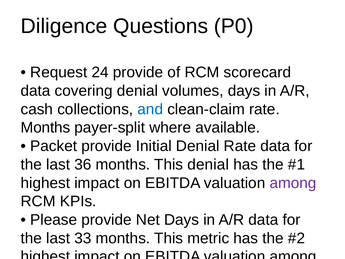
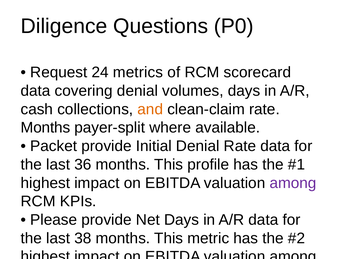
24 provide: provide -> metrics
and colour: blue -> orange
This denial: denial -> profile
33: 33 -> 38
